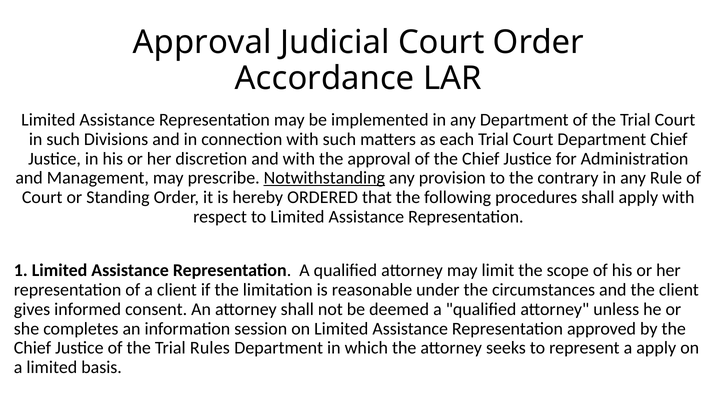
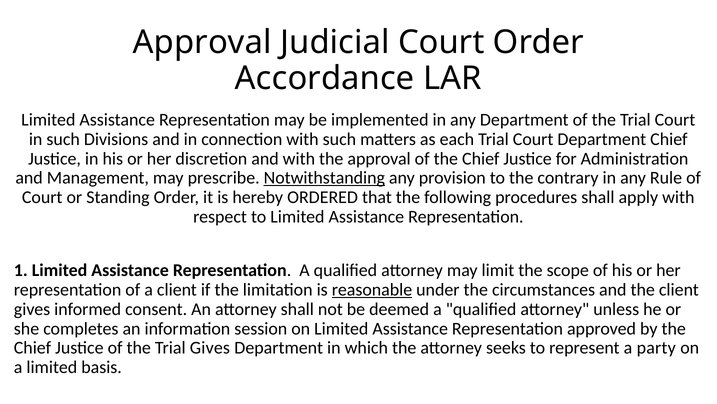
reasonable underline: none -> present
Trial Rules: Rules -> Gives
a apply: apply -> party
